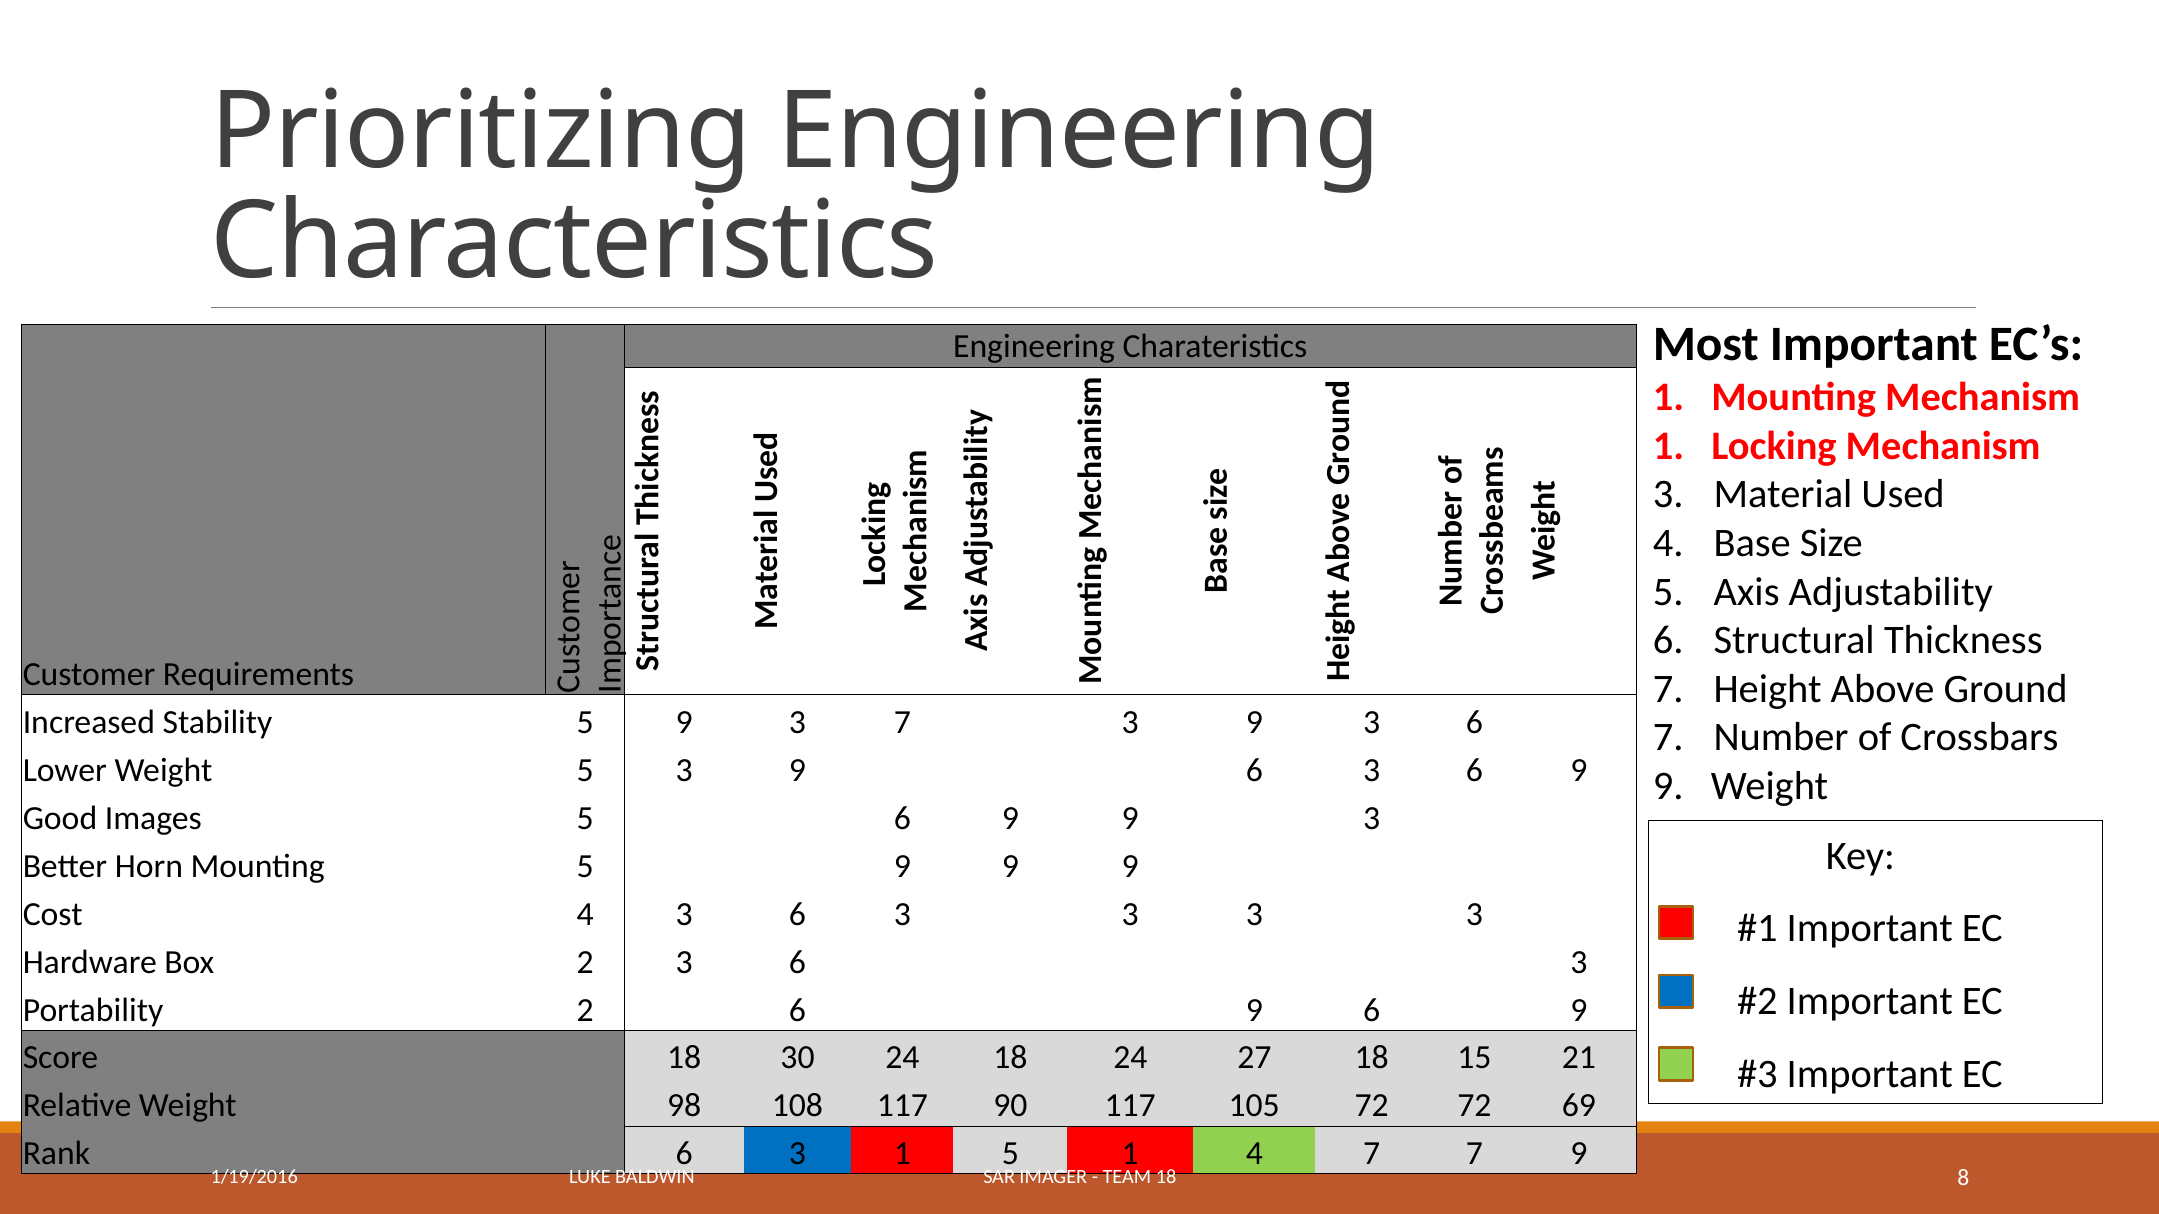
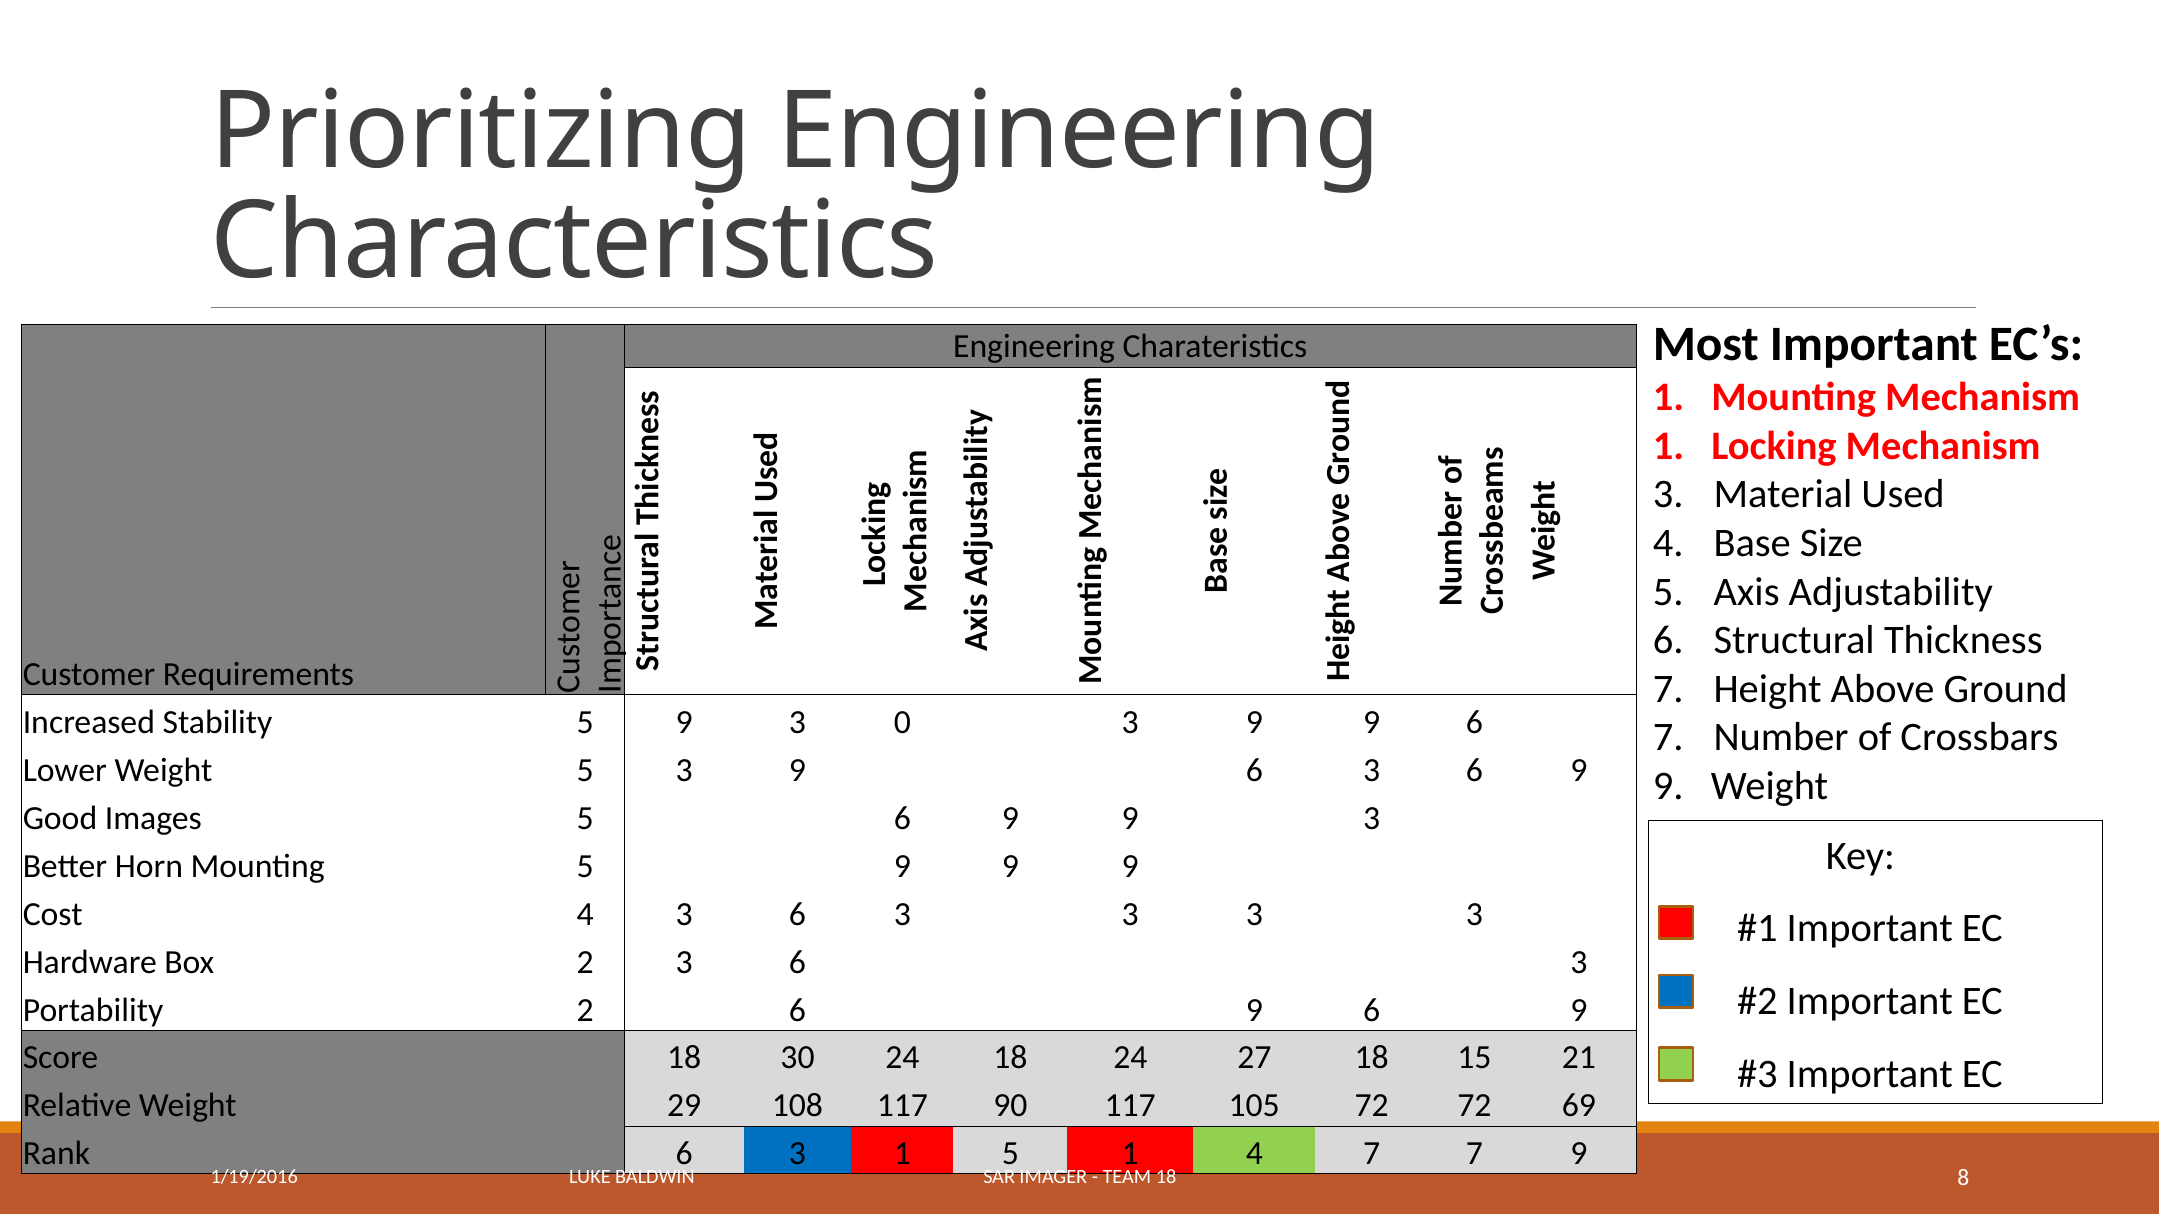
3 7: 7 -> 0
3 9 3: 3 -> 9
98: 98 -> 29
